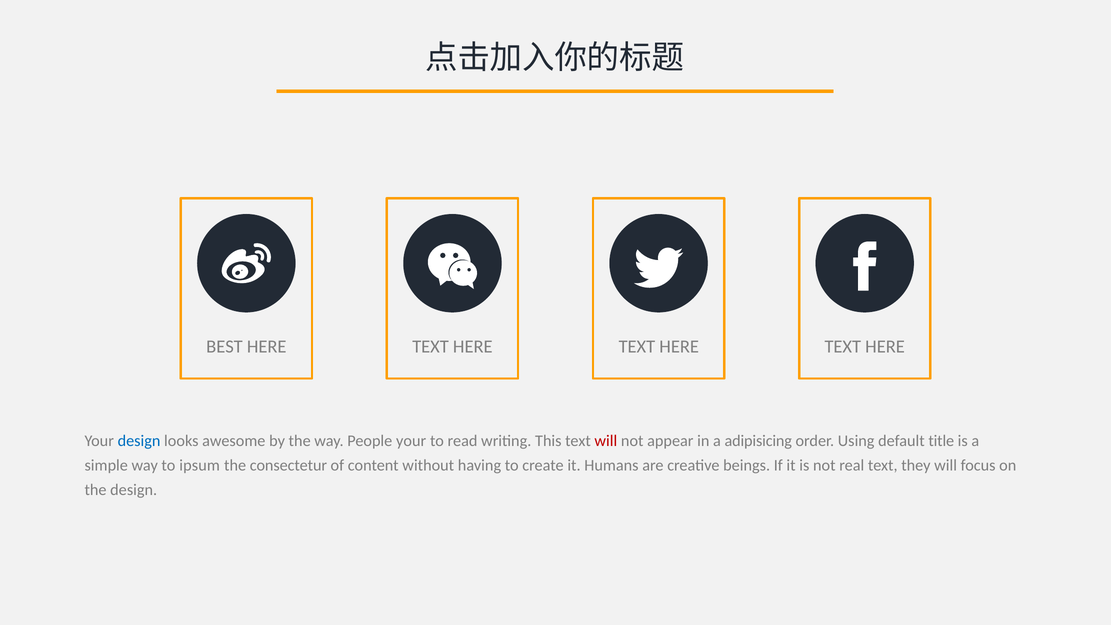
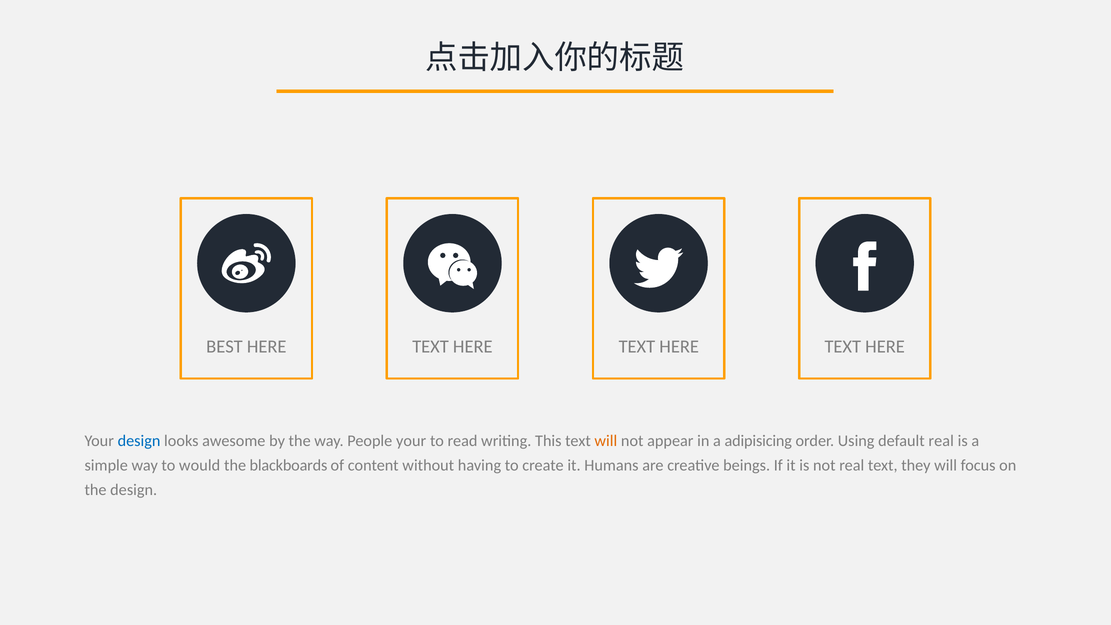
will at (606, 441) colour: red -> orange
default title: title -> real
ipsum: ipsum -> would
consectetur: consectetur -> blackboards
